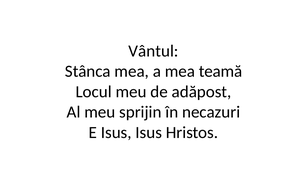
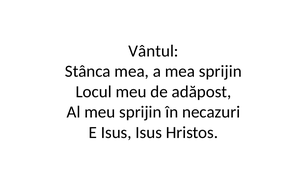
mea teamă: teamă -> sprijin
